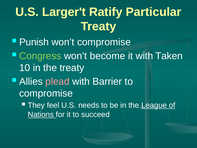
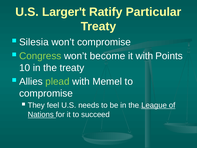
Punish: Punish -> Silesia
Taken: Taken -> Points
plead colour: pink -> light green
Barrier: Barrier -> Memel
